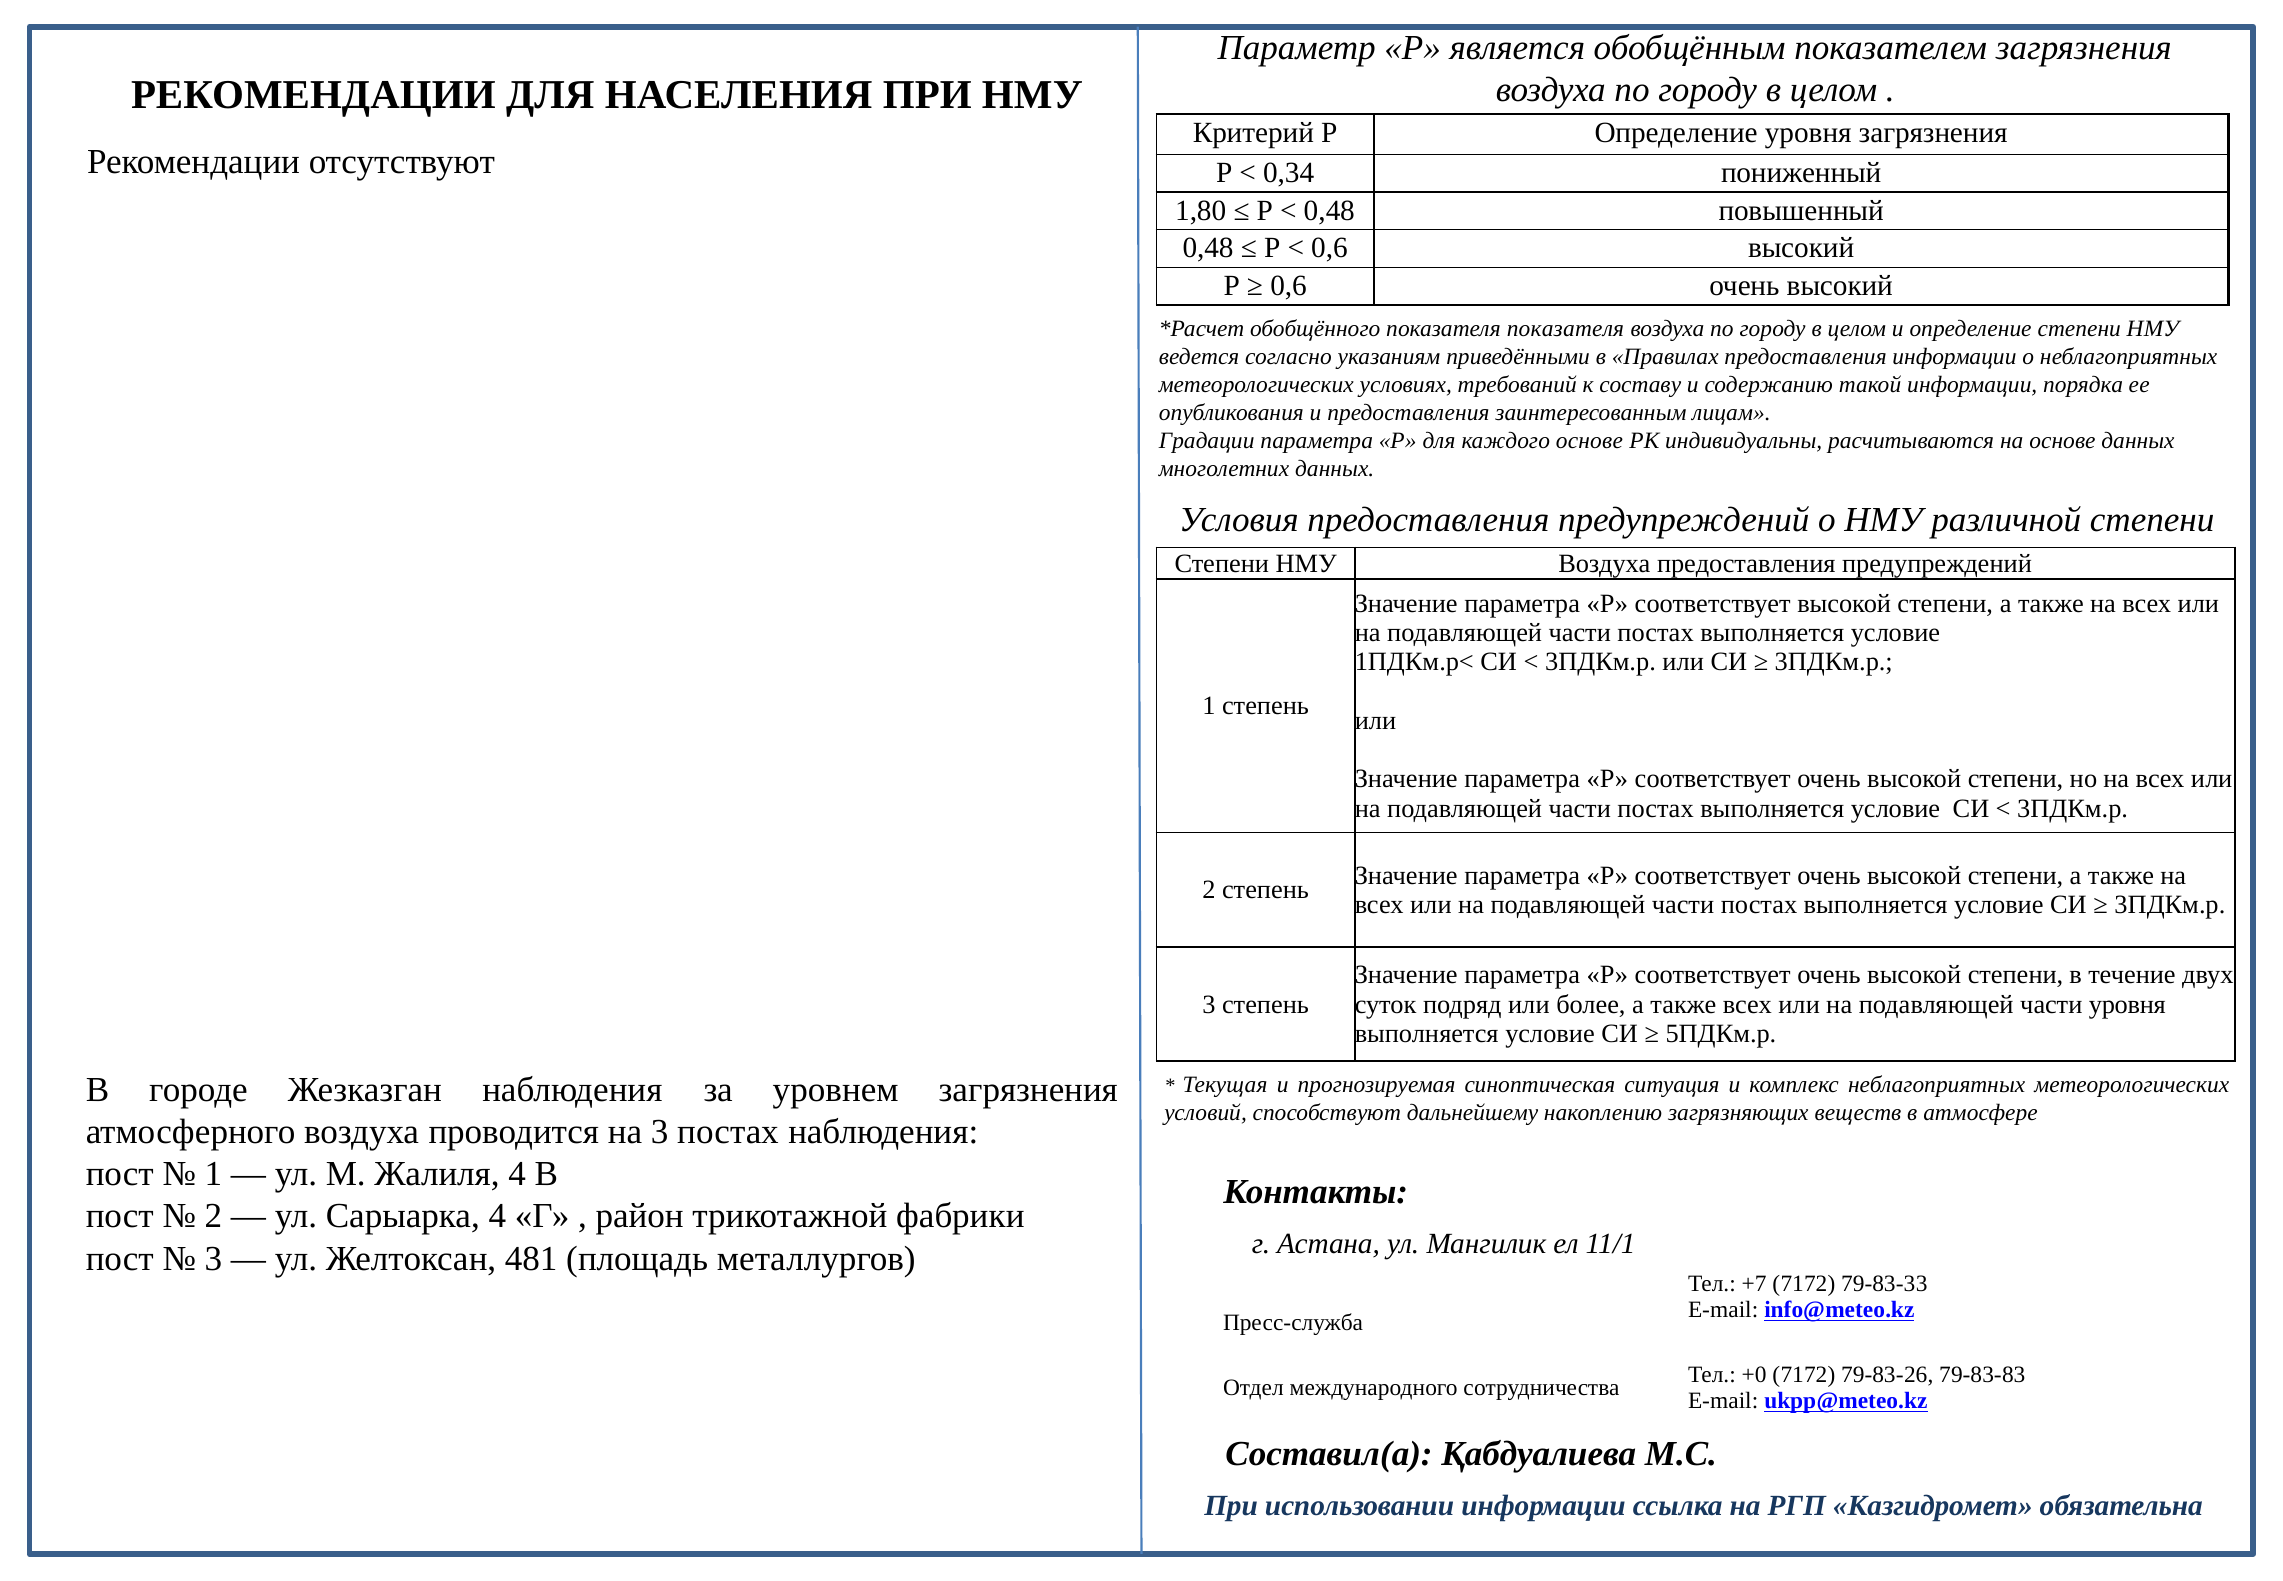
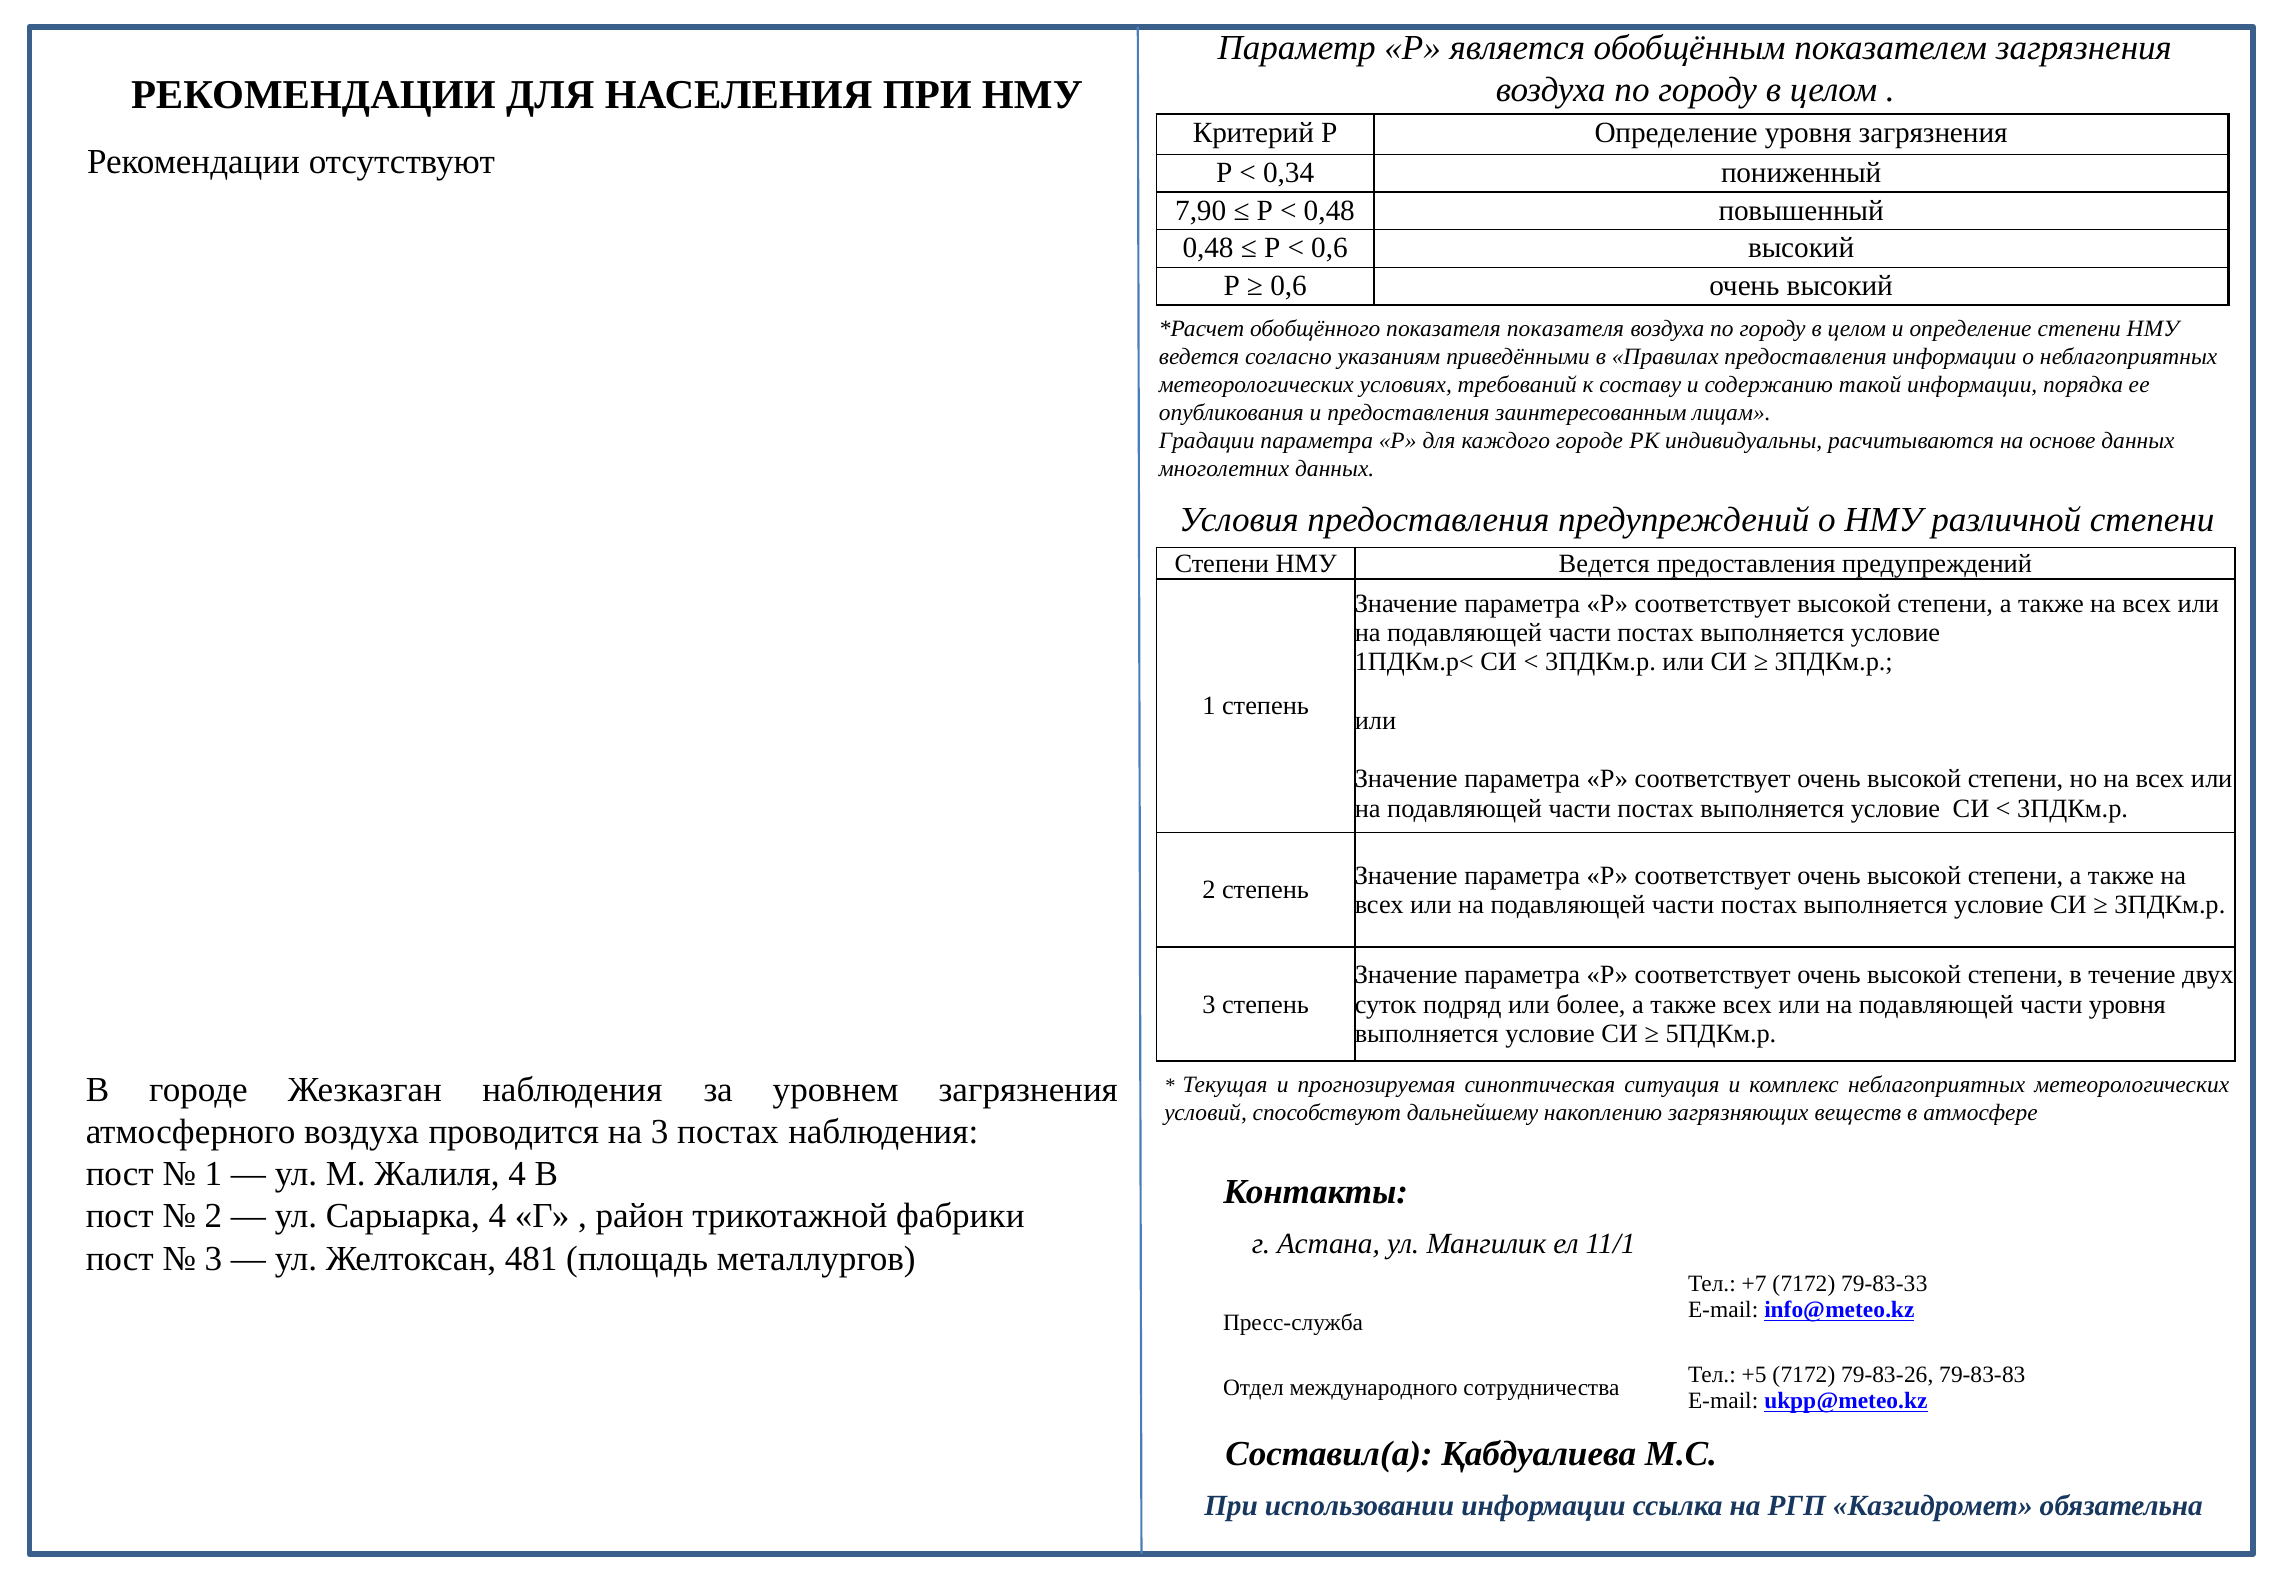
1,80: 1,80 -> 7,90
каждого основе: основе -> городе
Воздуха at (1604, 563): Воздуха -> Ведется
+0: +0 -> +5
